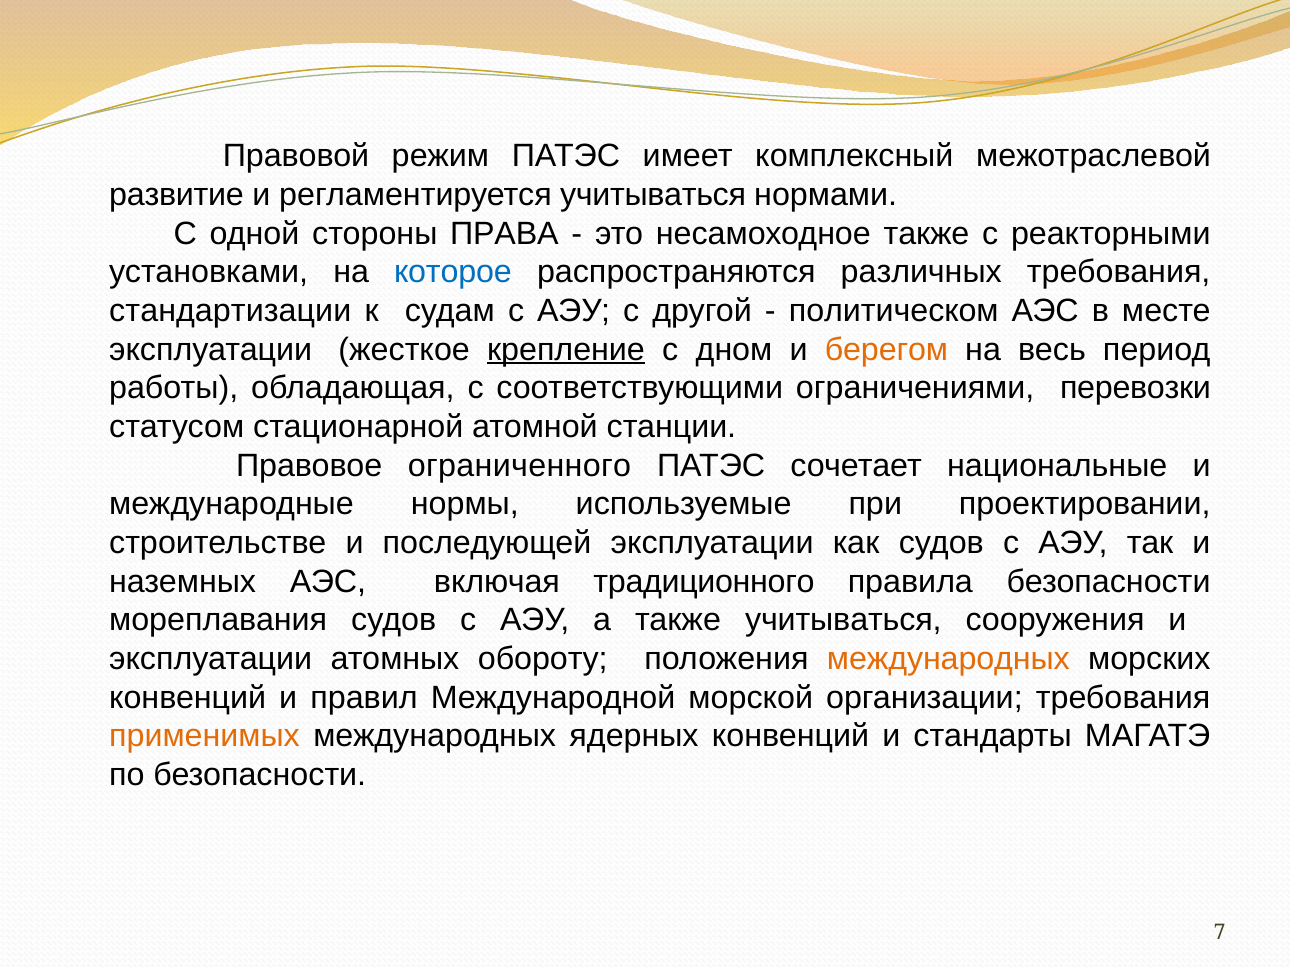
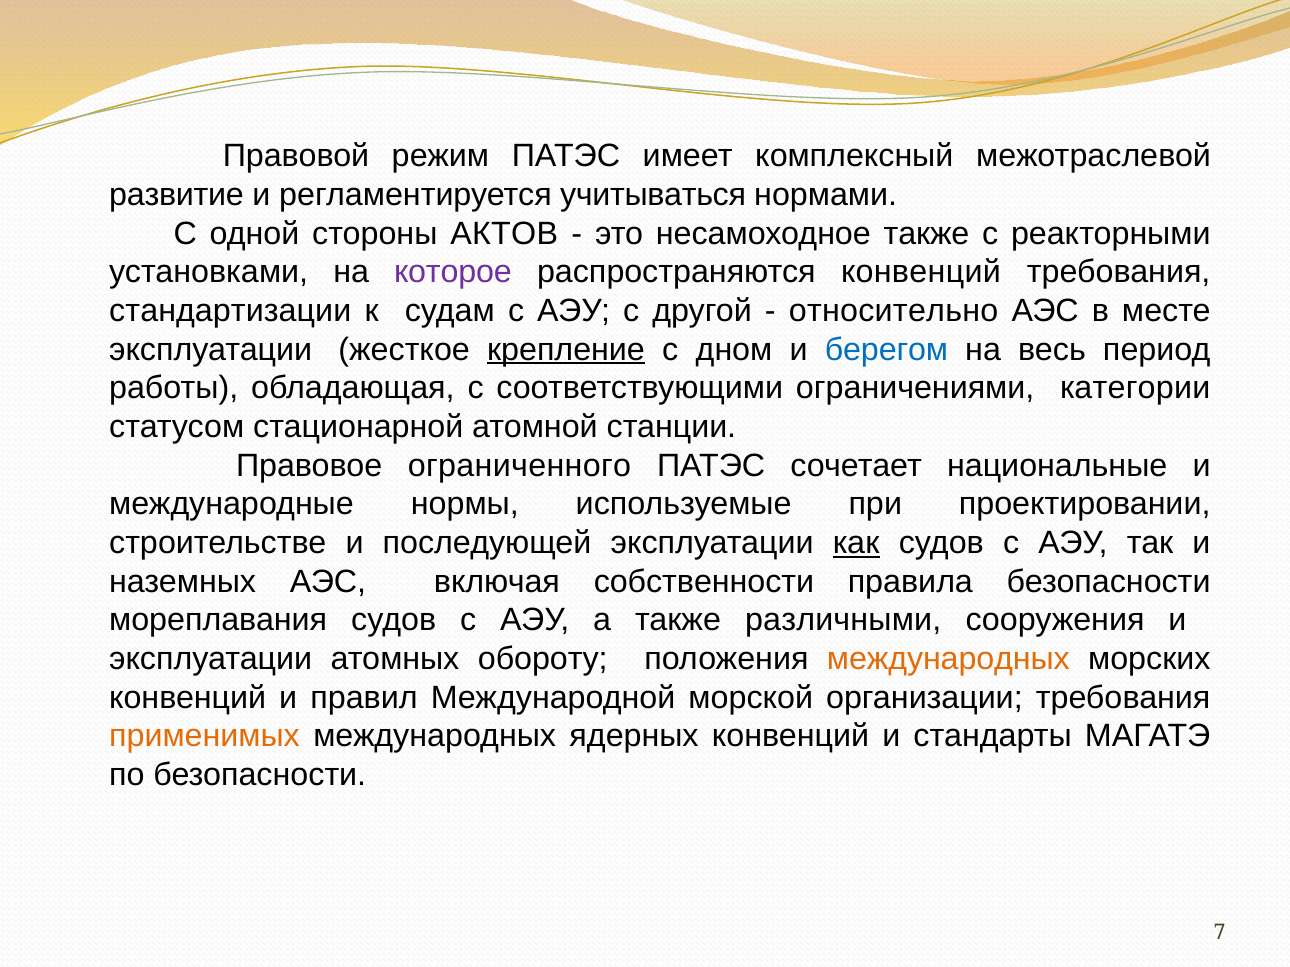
ПРАВА: ПРАВА -> АКТОВ
которое colour: blue -> purple
распространяются различных: различных -> конвенций
политическом: политическом -> относительно
берегом colour: orange -> blue
перевозки: перевозки -> категории
как underline: none -> present
традиционного: традиционного -> собственности
также учитываться: учитываться -> различными
